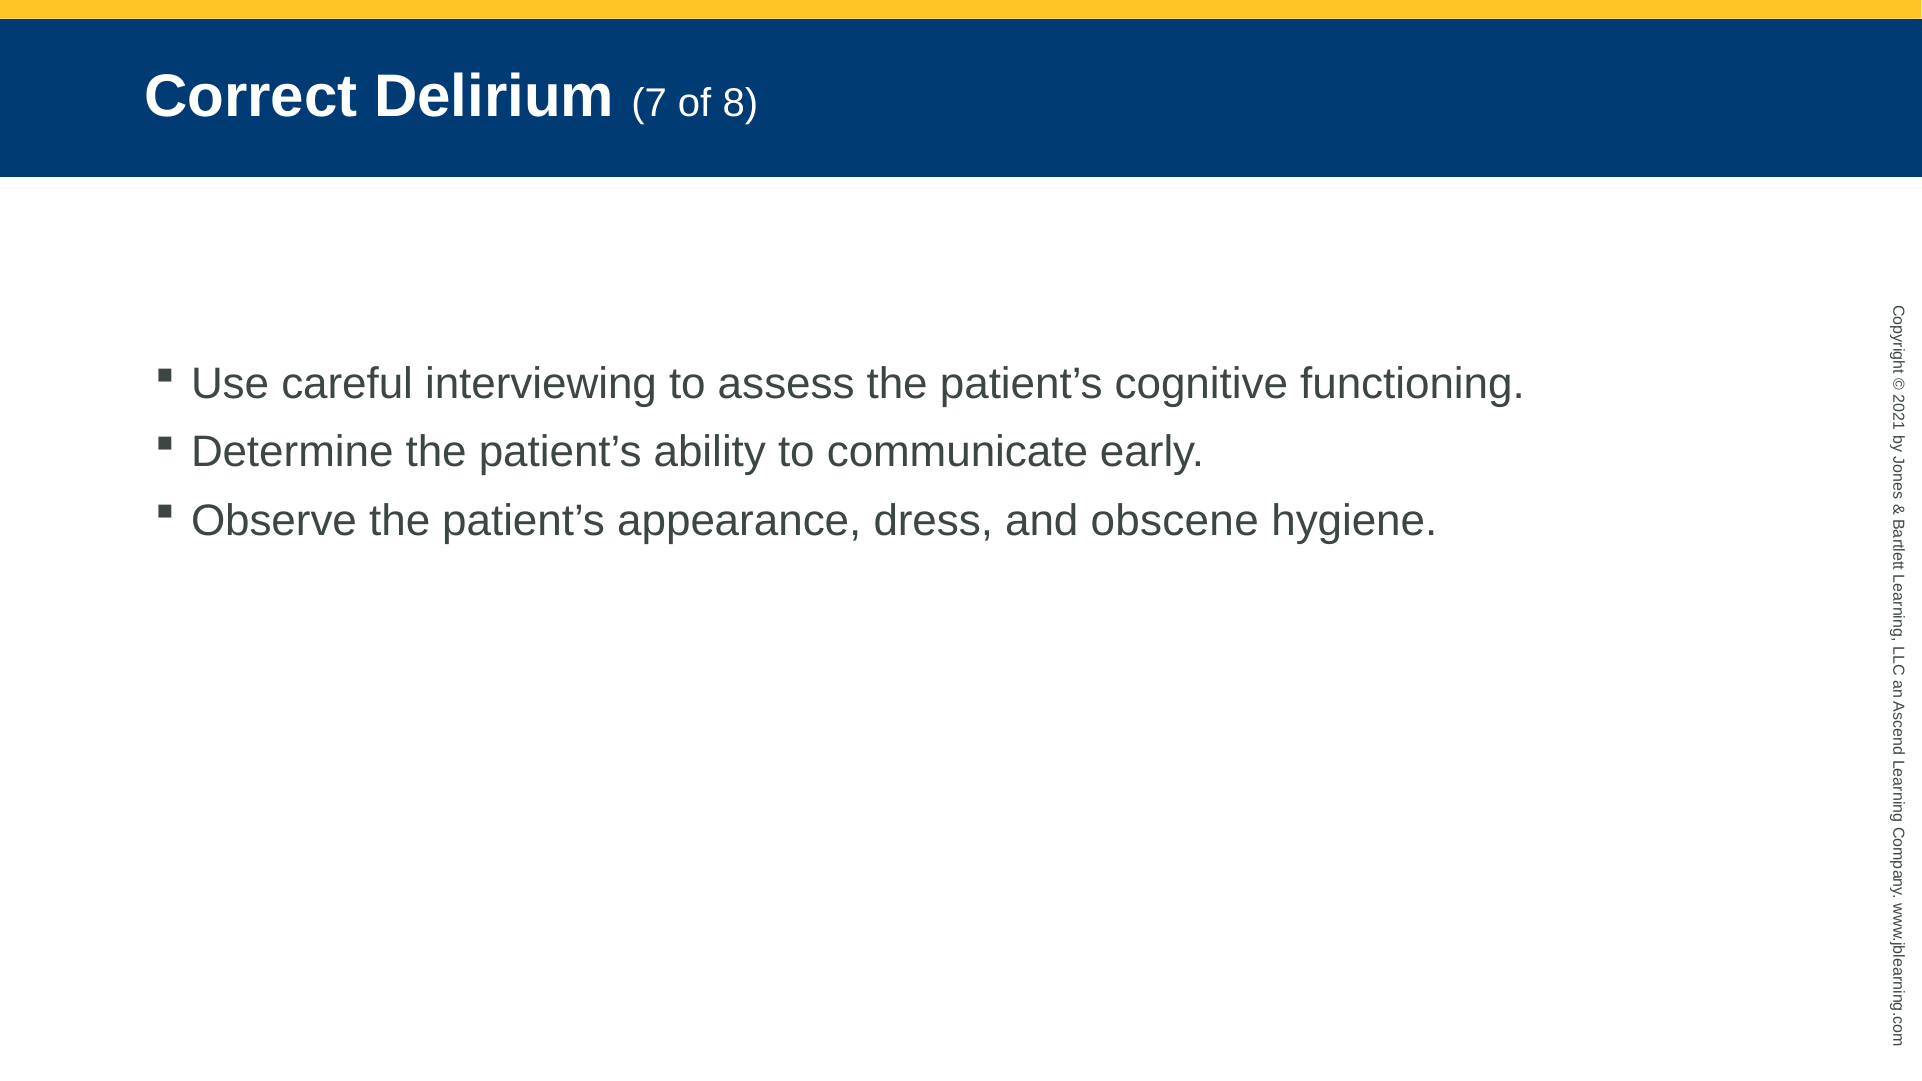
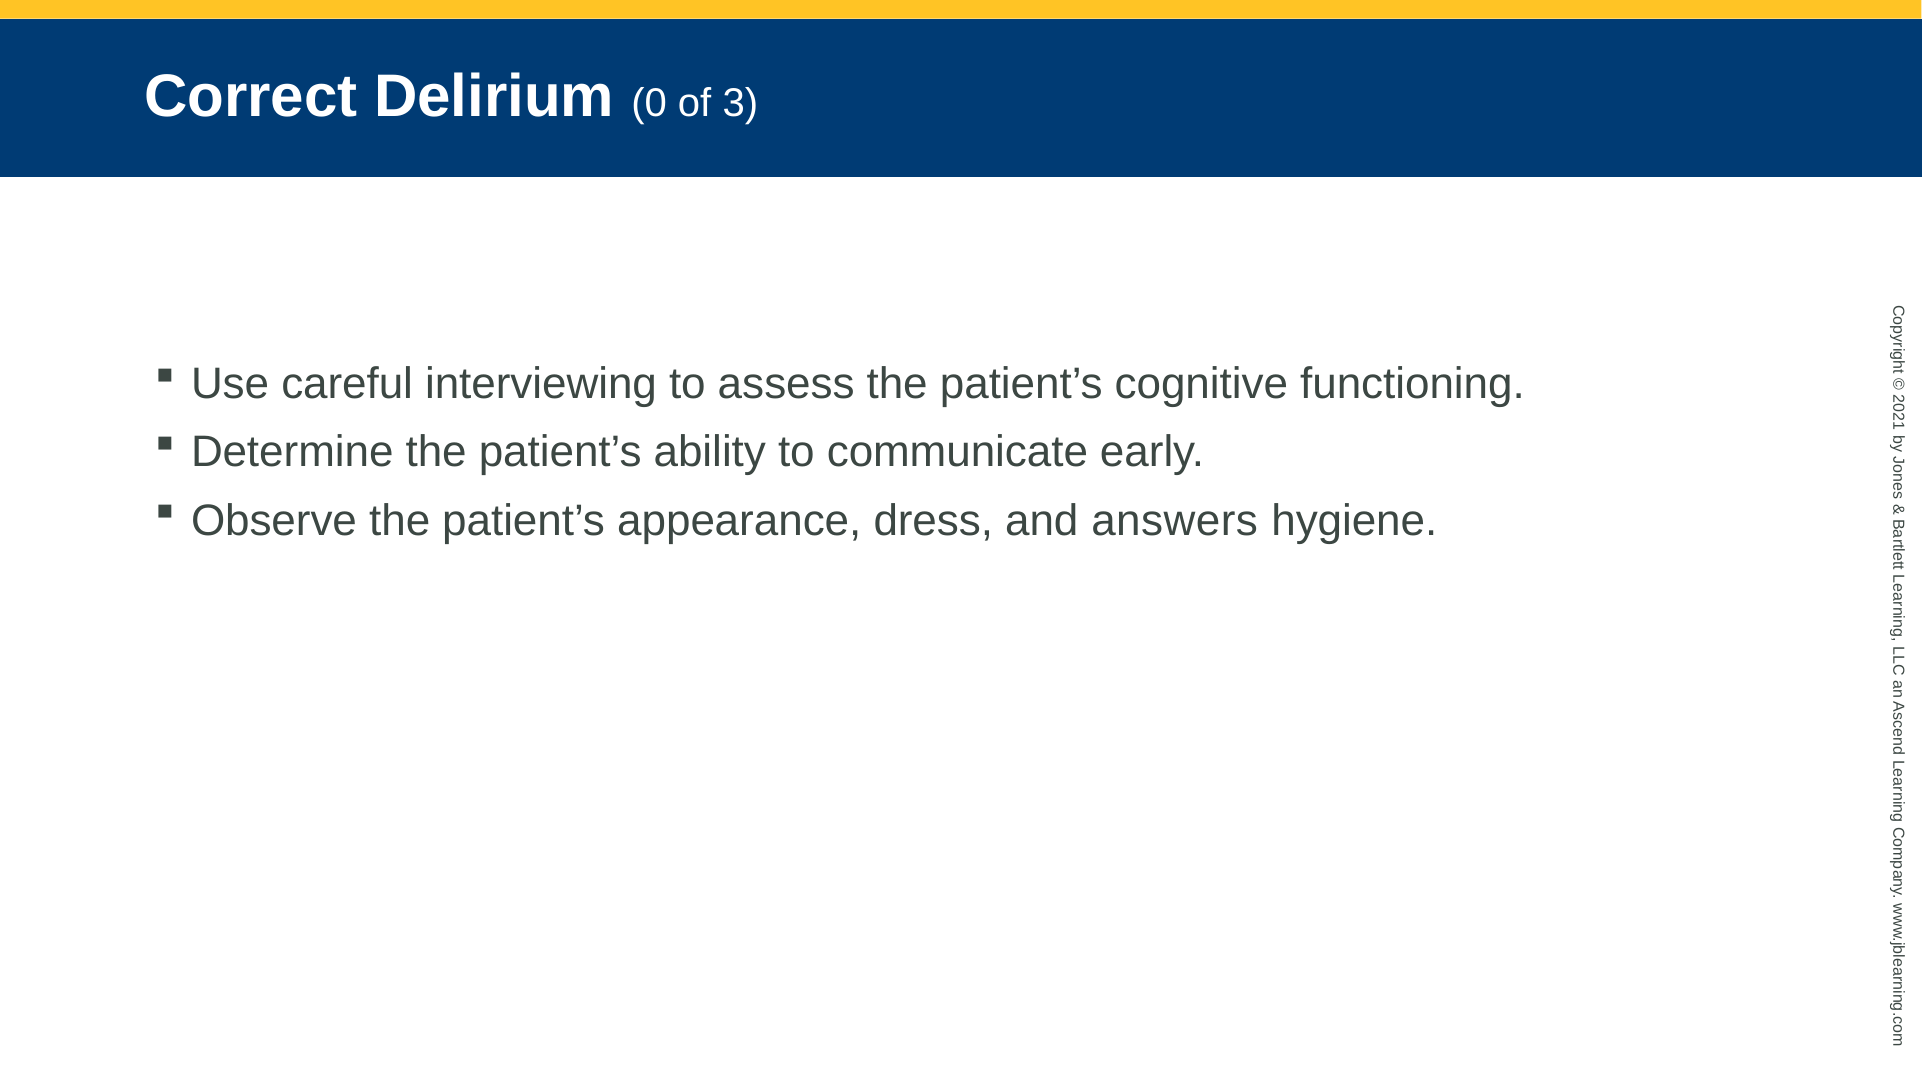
Delirium 7: 7 -> 0
8: 8 -> 3
obscene: obscene -> answers
